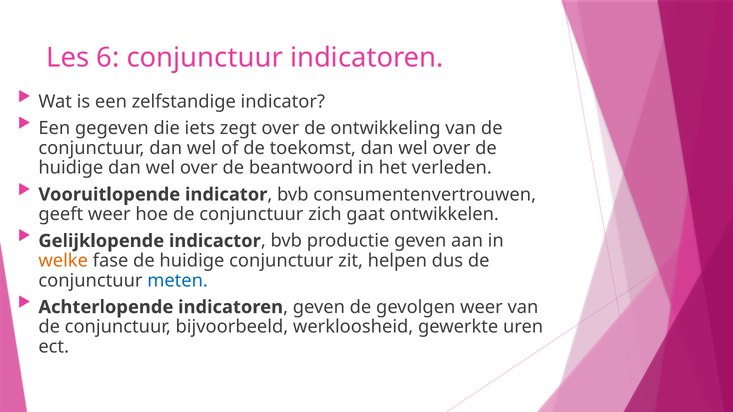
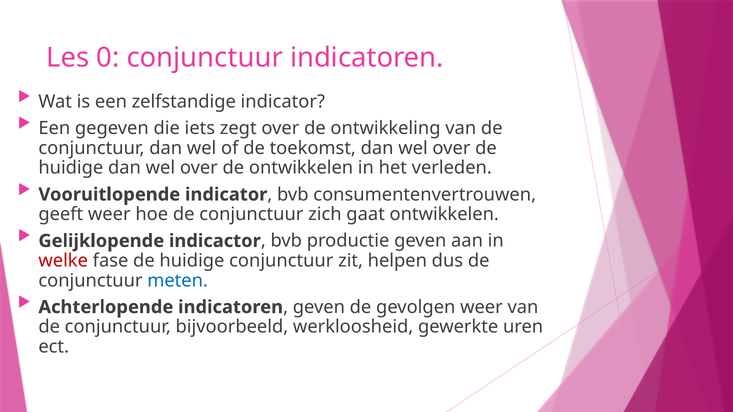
6: 6 -> 0
de beantwoord: beantwoord -> ontwikkelen
welke colour: orange -> red
